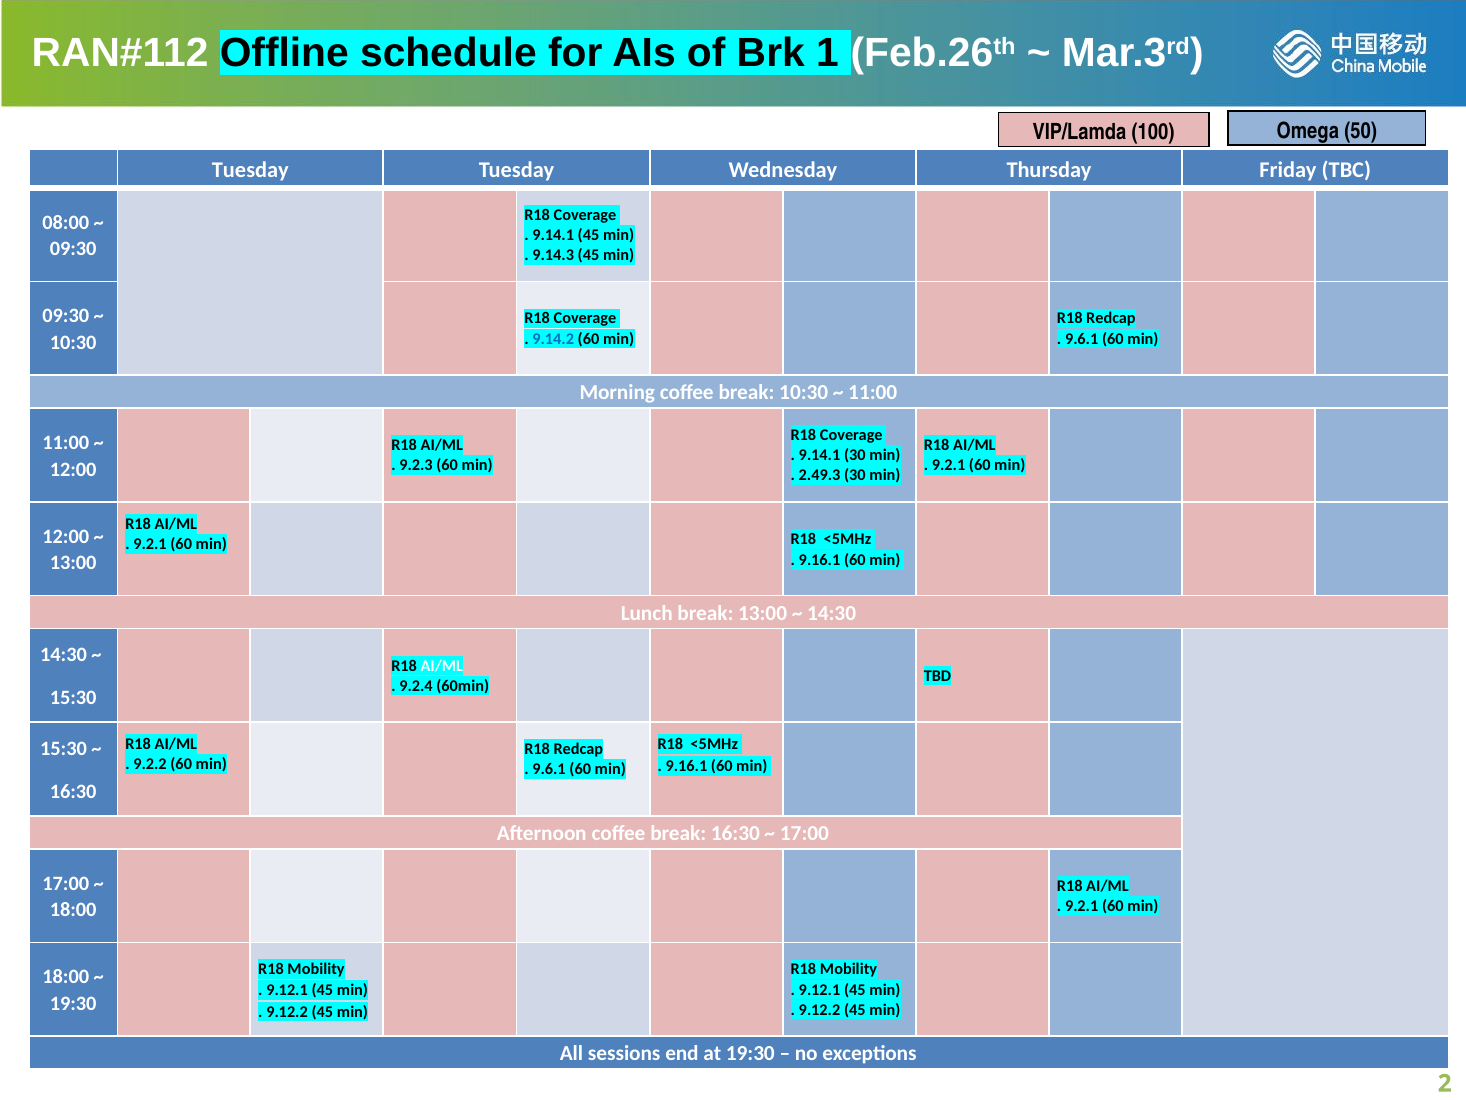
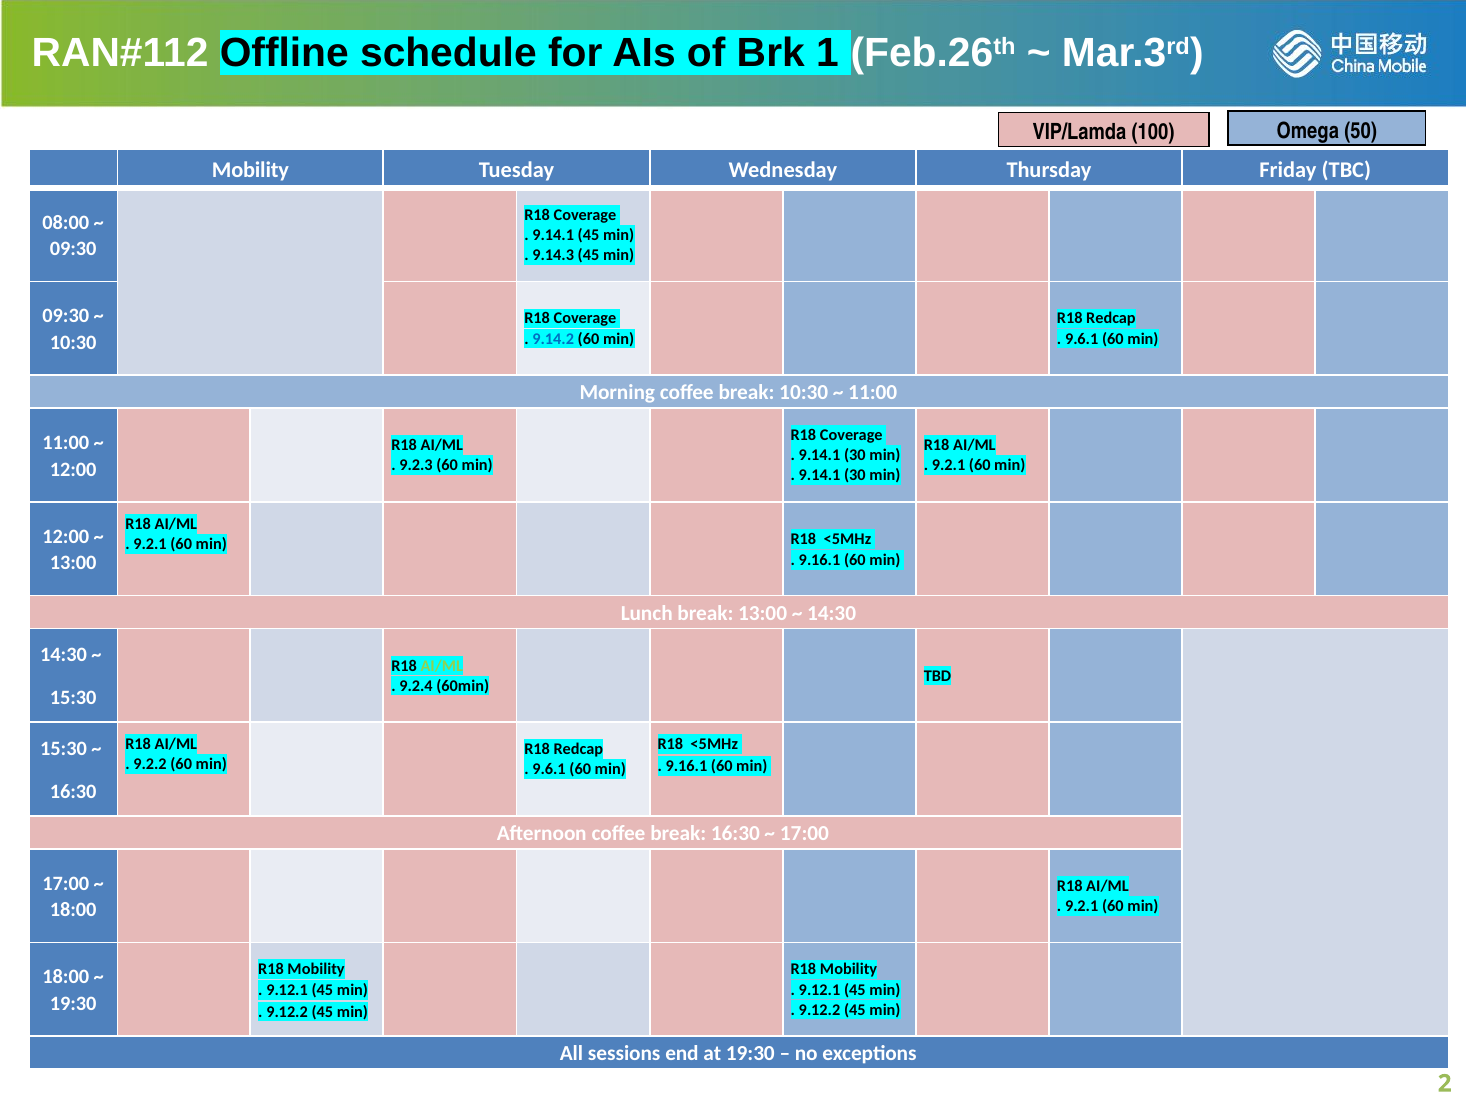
Tuesday at (250, 170): Tuesday -> Mobility
2.49.3 at (820, 475): 2.49.3 -> 9.14.1
AI/ML at (442, 665) colour: white -> light green
